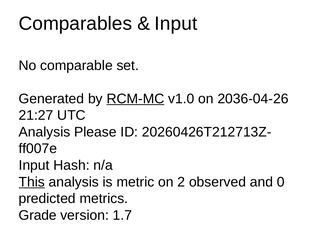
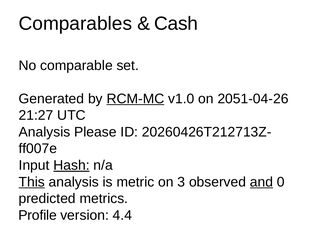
Input at (176, 24): Input -> Cash
2036-04-26: 2036-04-26 -> 2051-04-26
Hash underline: none -> present
2: 2 -> 3
and underline: none -> present
Grade: Grade -> Profile
1.7: 1.7 -> 4.4
